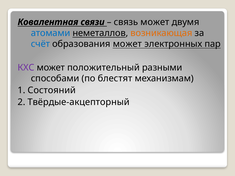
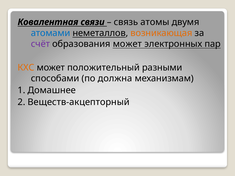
связь может: может -> атомы
счёт colour: blue -> purple
КХС colour: purple -> orange
блестят: блестят -> должна
Состояний: Состояний -> Домашнее
Твёрдые-акцепторный: Твёрдые-акцепторный -> Веществ-акцепторный
